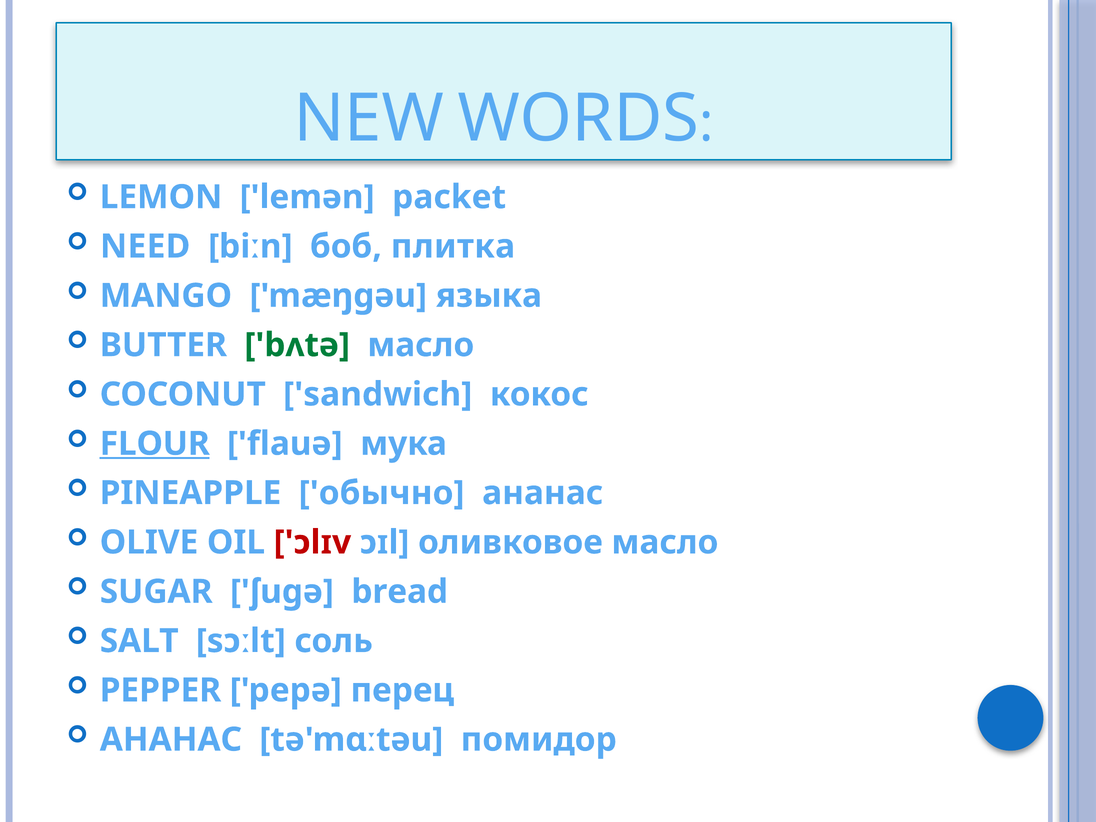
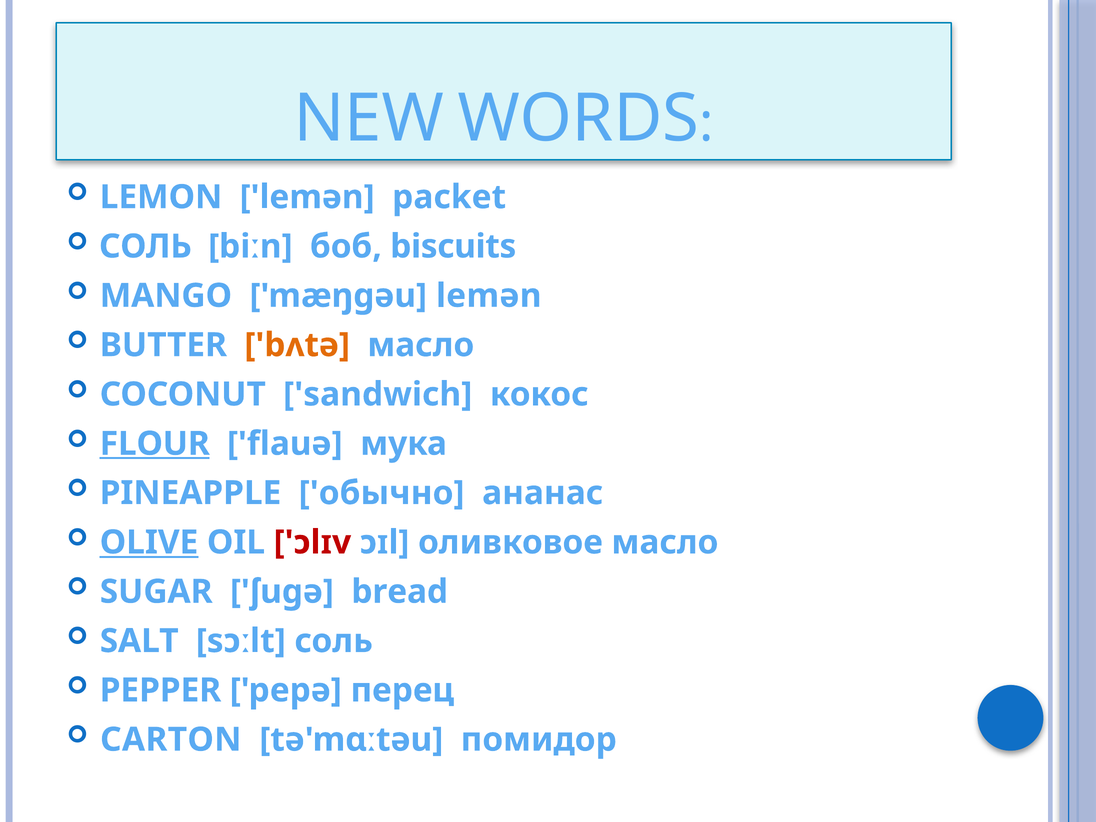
NEED at (145, 246): NEED -> СОЛЬ
плитка: плитка -> biscuits
mæŋgəu языка: языка -> lemən
bʌtə colour: green -> orange
OLIVE underline: none -> present
АНАНАС at (171, 740): АНАНАС -> CARTON
